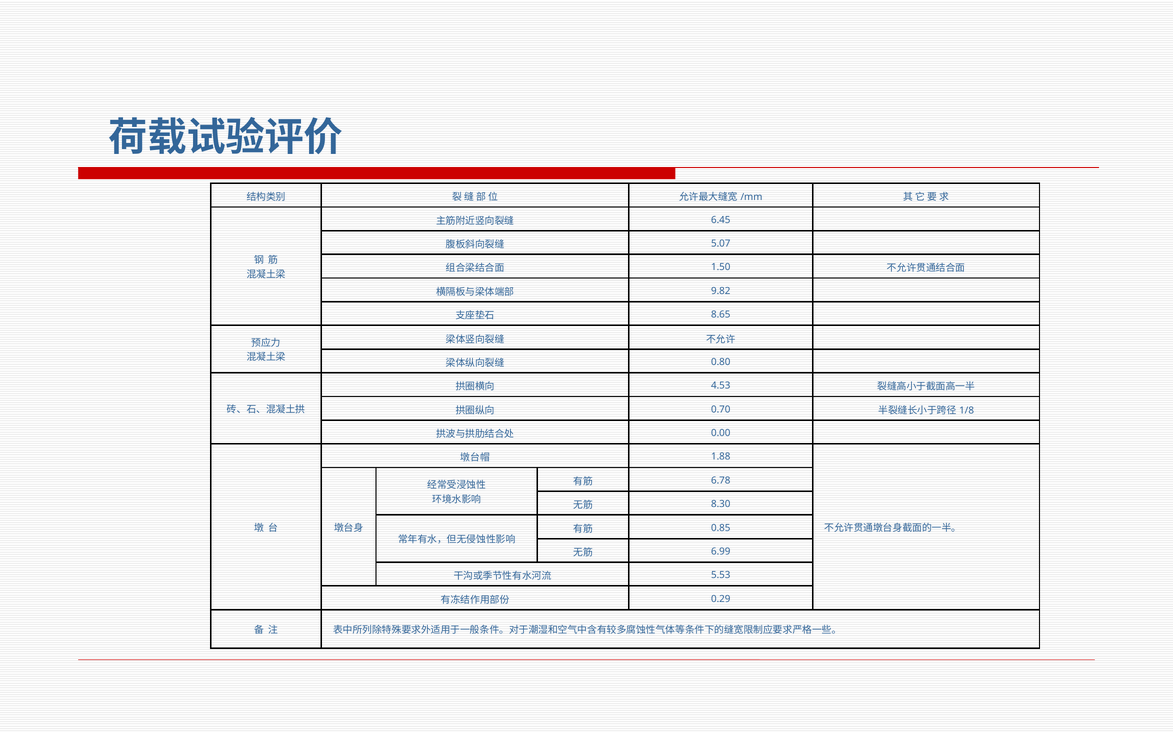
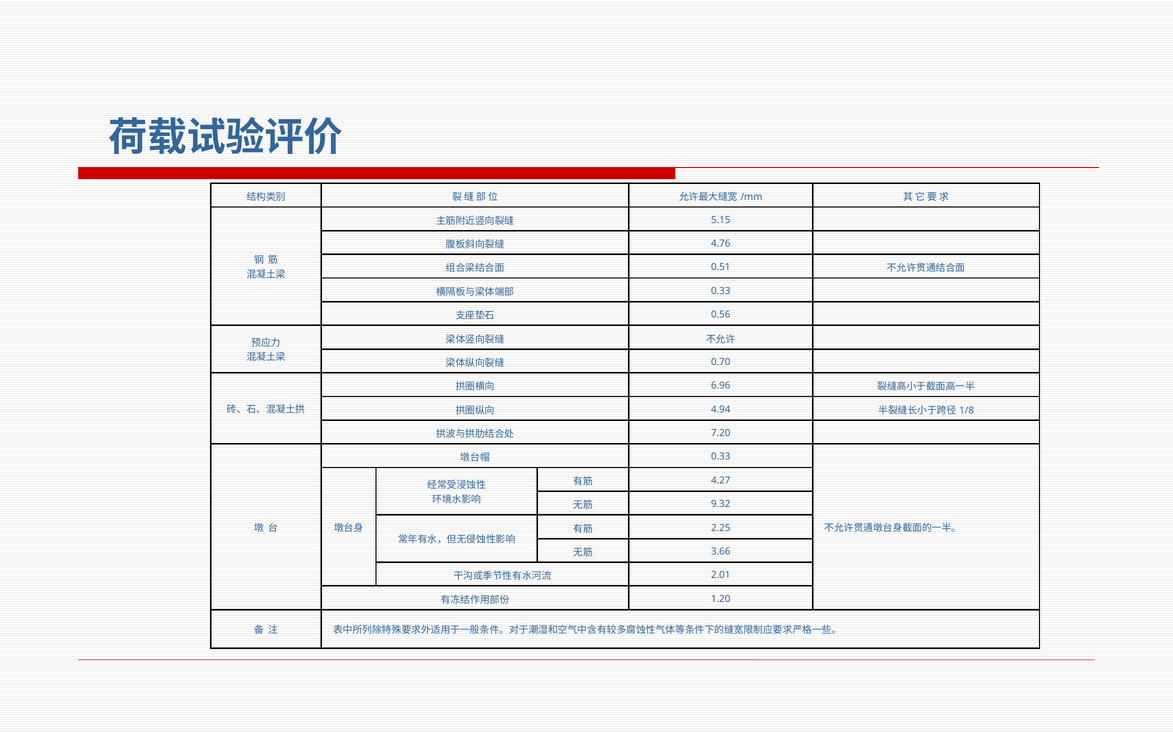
6.45: 6.45 -> 5.15
5.07: 5.07 -> 4.76
1.50: 1.50 -> 0.51
9.82 at (721, 291): 9.82 -> 0.33
8.65: 8.65 -> 0.56
0.80: 0.80 -> 0.70
4.53: 4.53 -> 6.96
0.70: 0.70 -> 4.94
0.00: 0.00 -> 7.20
1.88 at (721, 457): 1.88 -> 0.33
6.78: 6.78 -> 4.27
8.30: 8.30 -> 9.32
0.85: 0.85 -> 2.25
6.99: 6.99 -> 3.66
5.53: 5.53 -> 2.01
0.29: 0.29 -> 1.20
